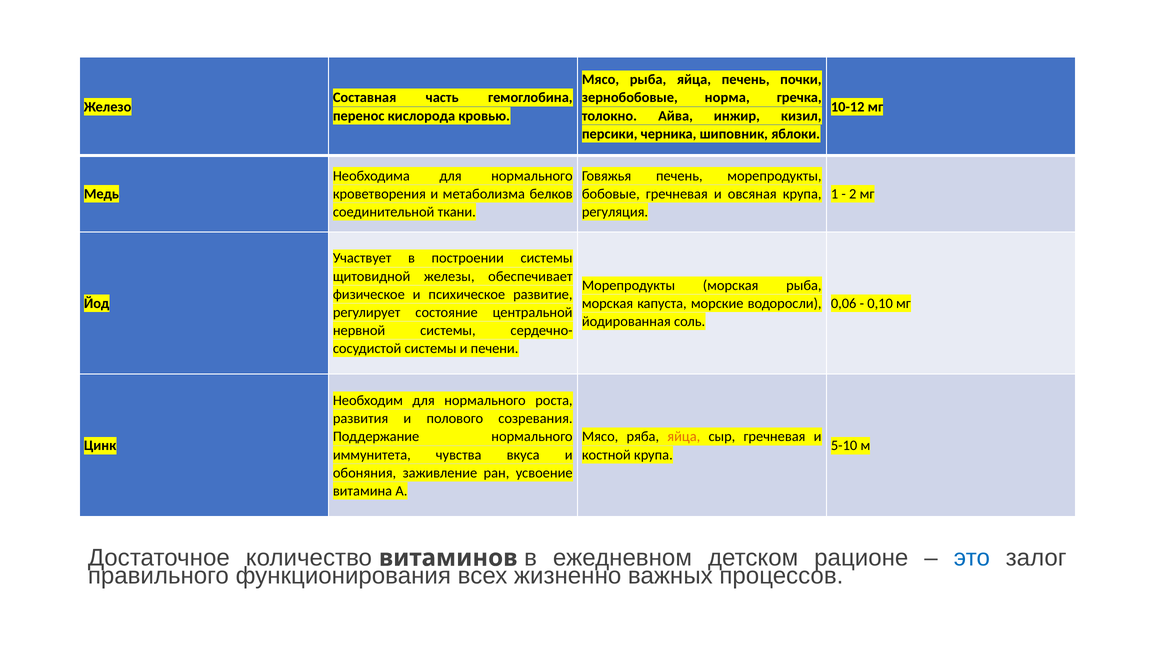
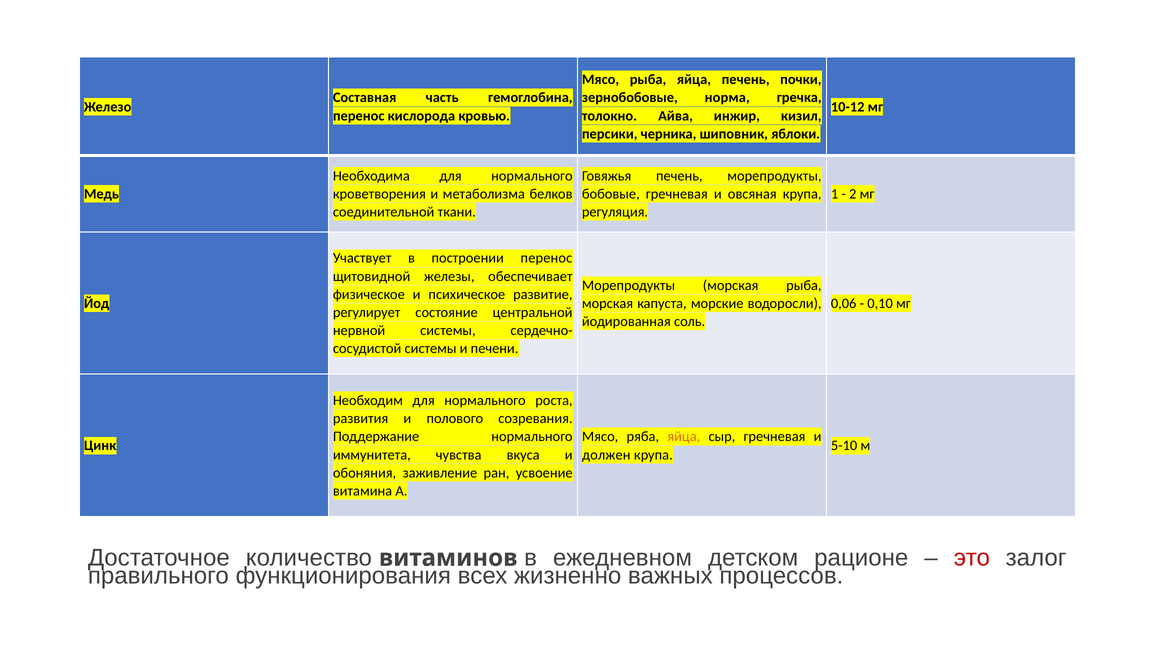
построении системы: системы -> перенос
костной: костной -> должен
это colour: blue -> red
